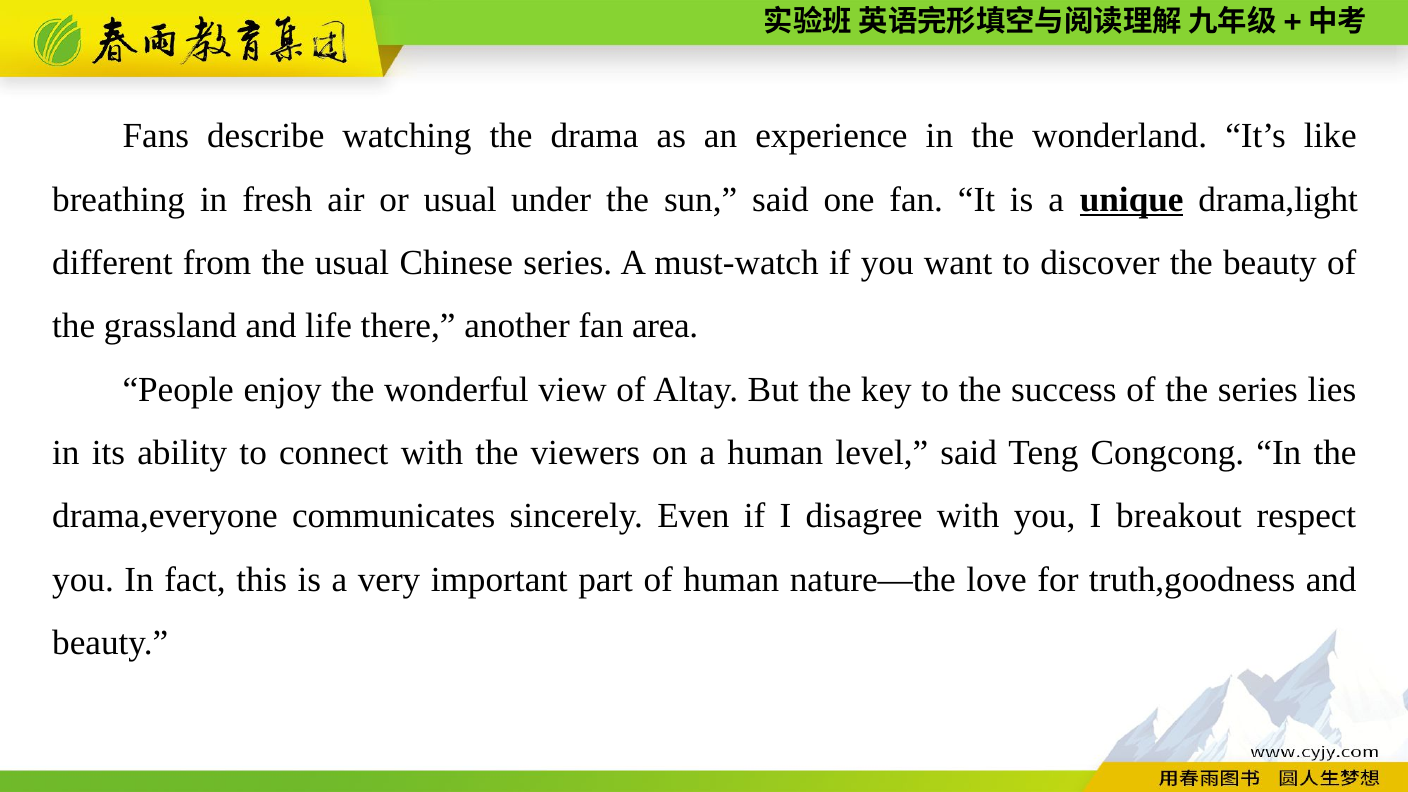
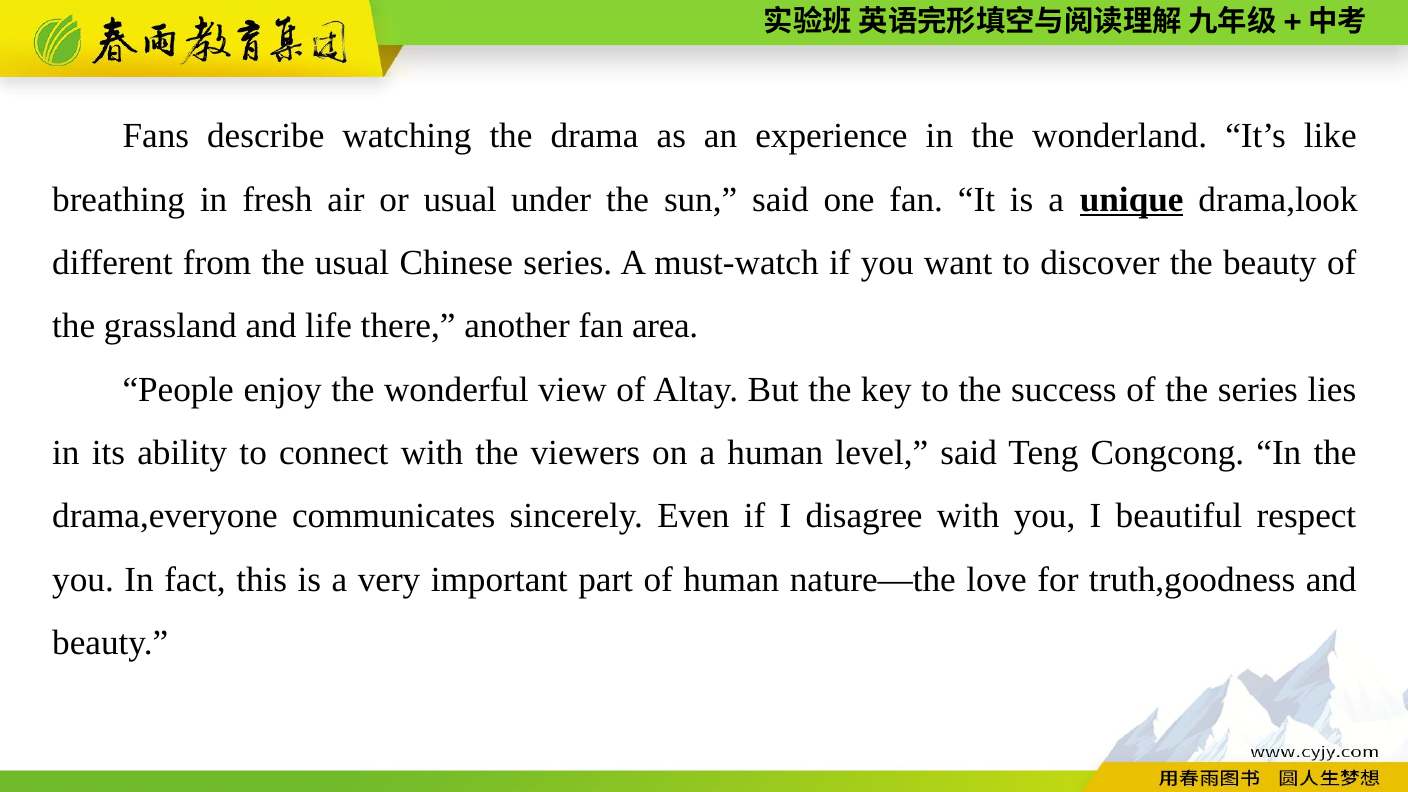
drama,light: drama,light -> drama,look
breakout: breakout -> beautiful
